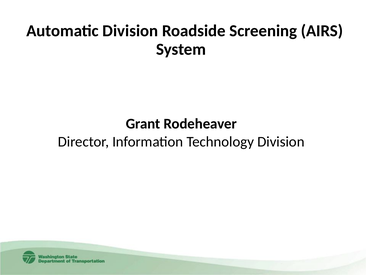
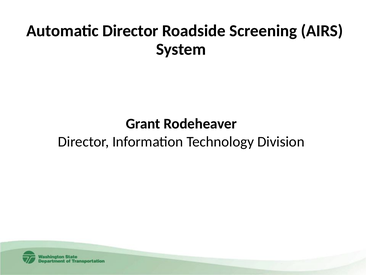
Automatic Division: Division -> Director
